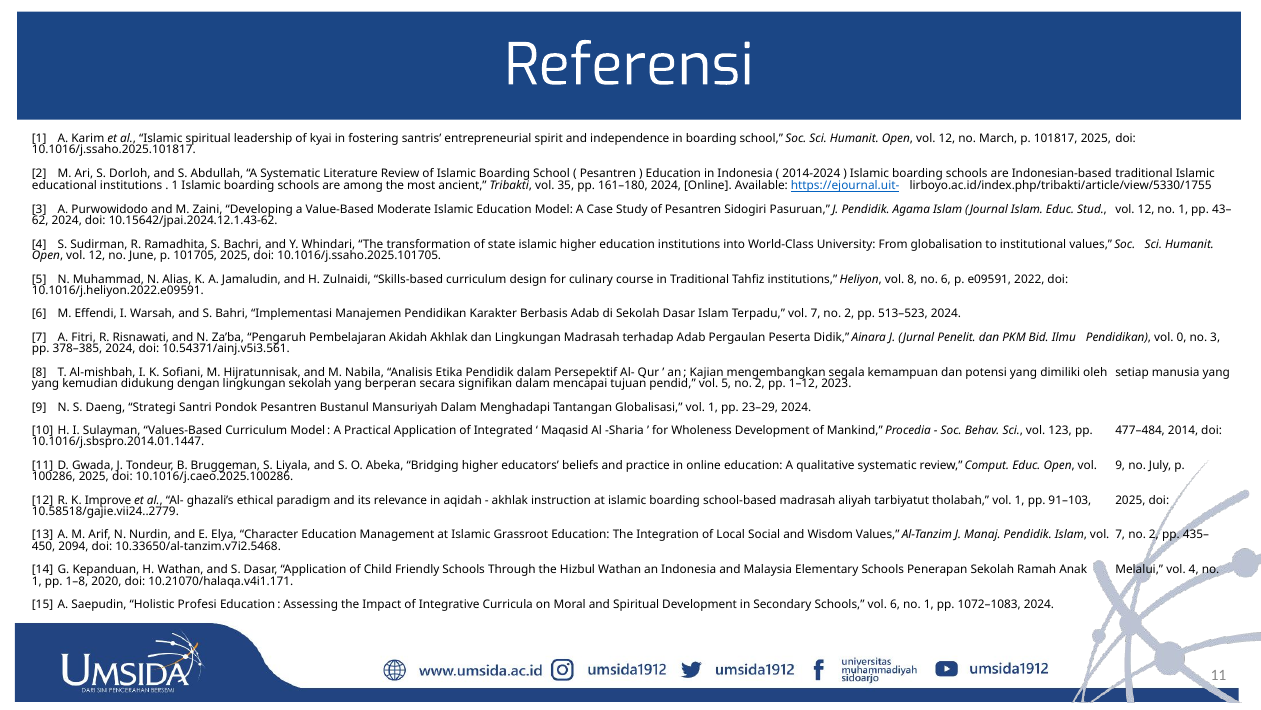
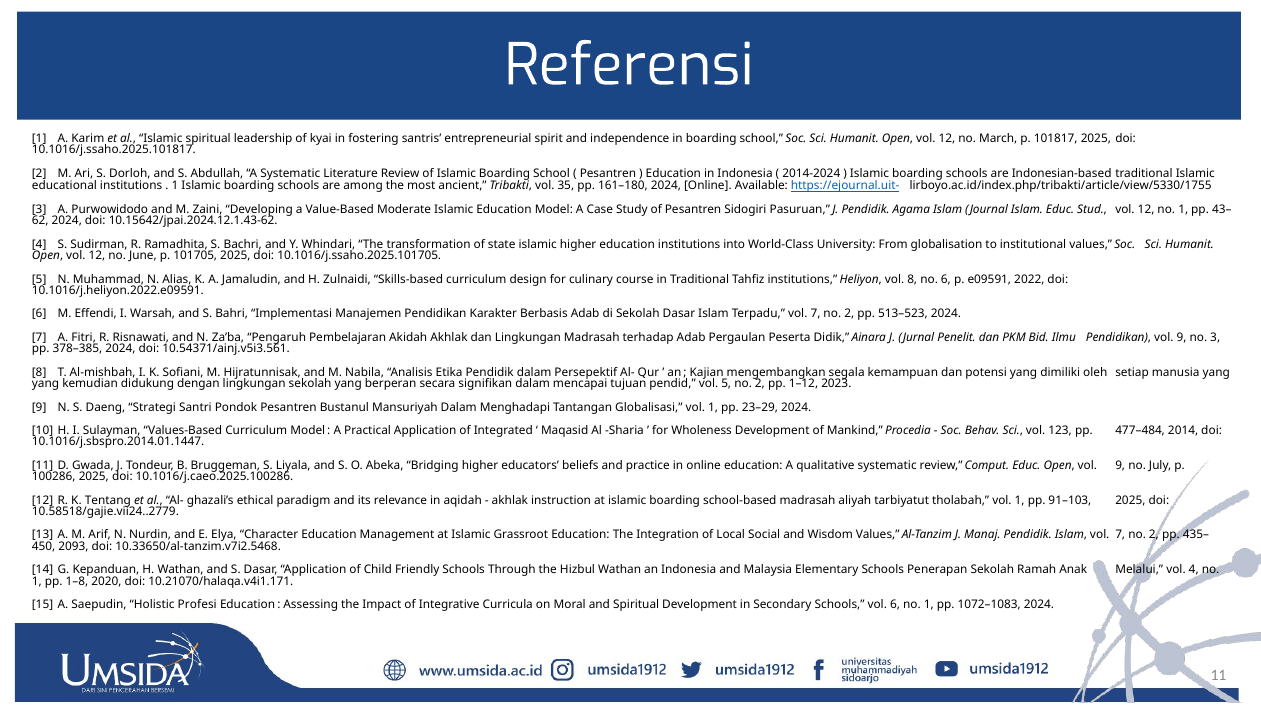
Pendidikan vol 0: 0 -> 9
Improve: Improve -> Tentang
2094: 2094 -> 2093
